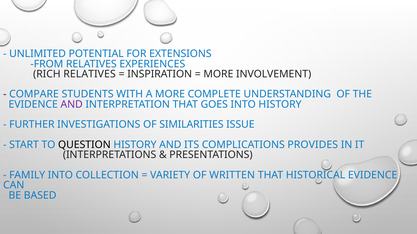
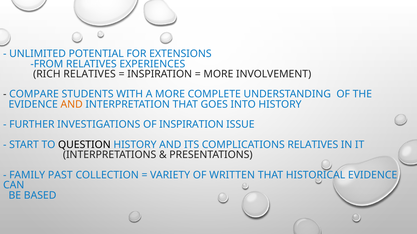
AND at (72, 105) colour: purple -> orange
OF SIMILARITIES: SIMILARITIES -> INSPIRATION
COMPLICATIONS PROVIDES: PROVIDES -> RELATIVES
FAMILY INTO: INTO -> PAST
